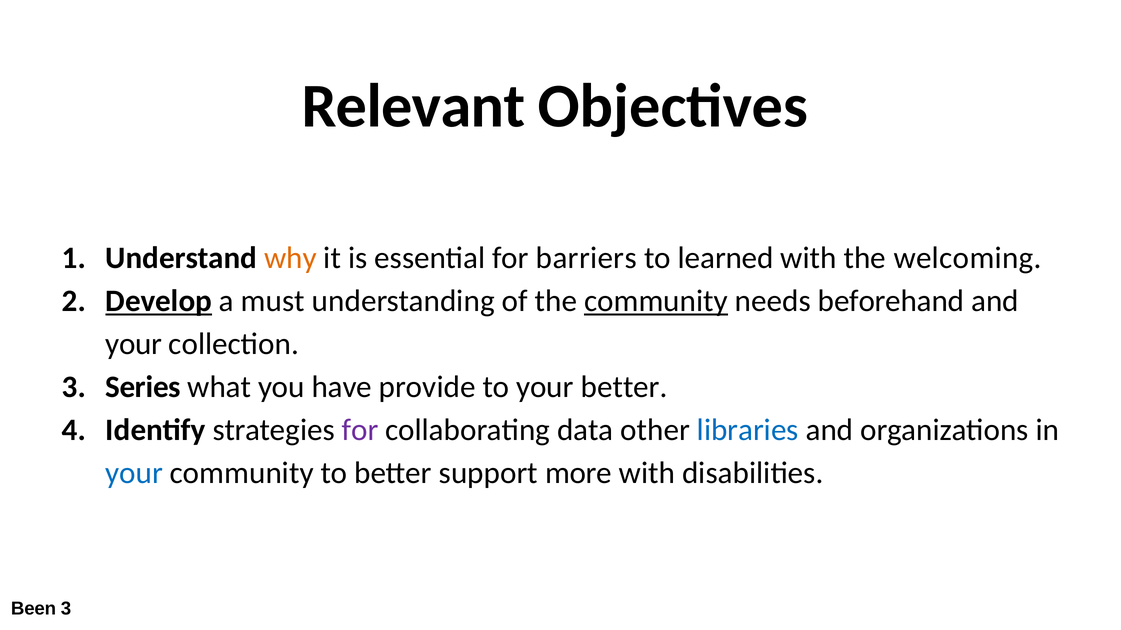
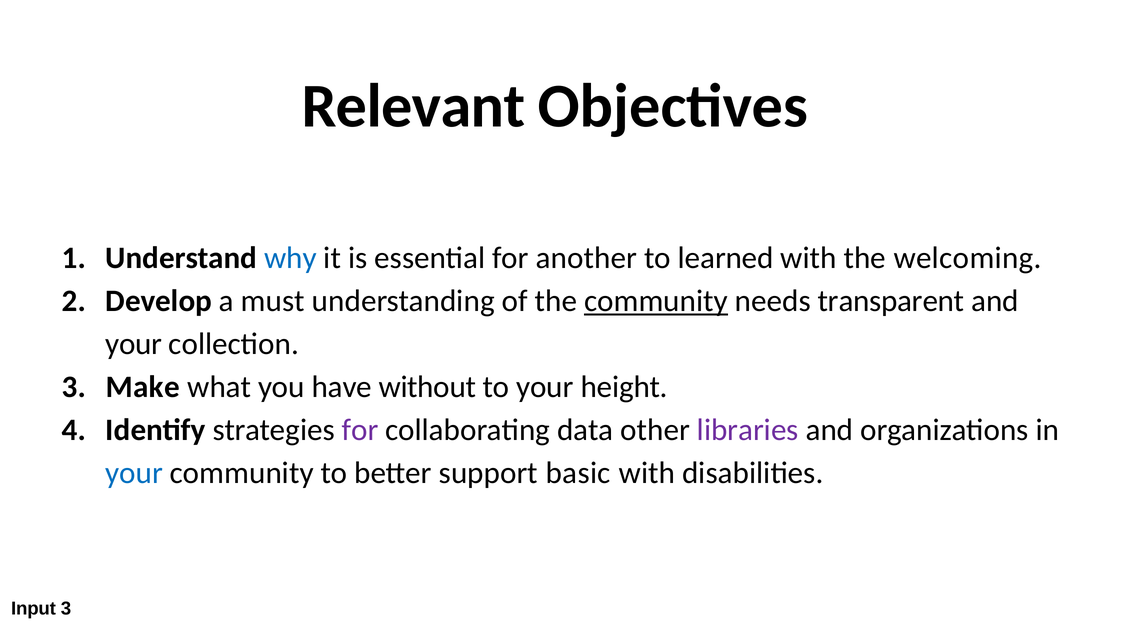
why colour: orange -> blue
barriers: barriers -> another
Develop underline: present -> none
beforehand: beforehand -> transparent
Series: Series -> Make
provide: provide -> without
your better: better -> height
libraries colour: blue -> purple
more: more -> basic
Been: Been -> Input
